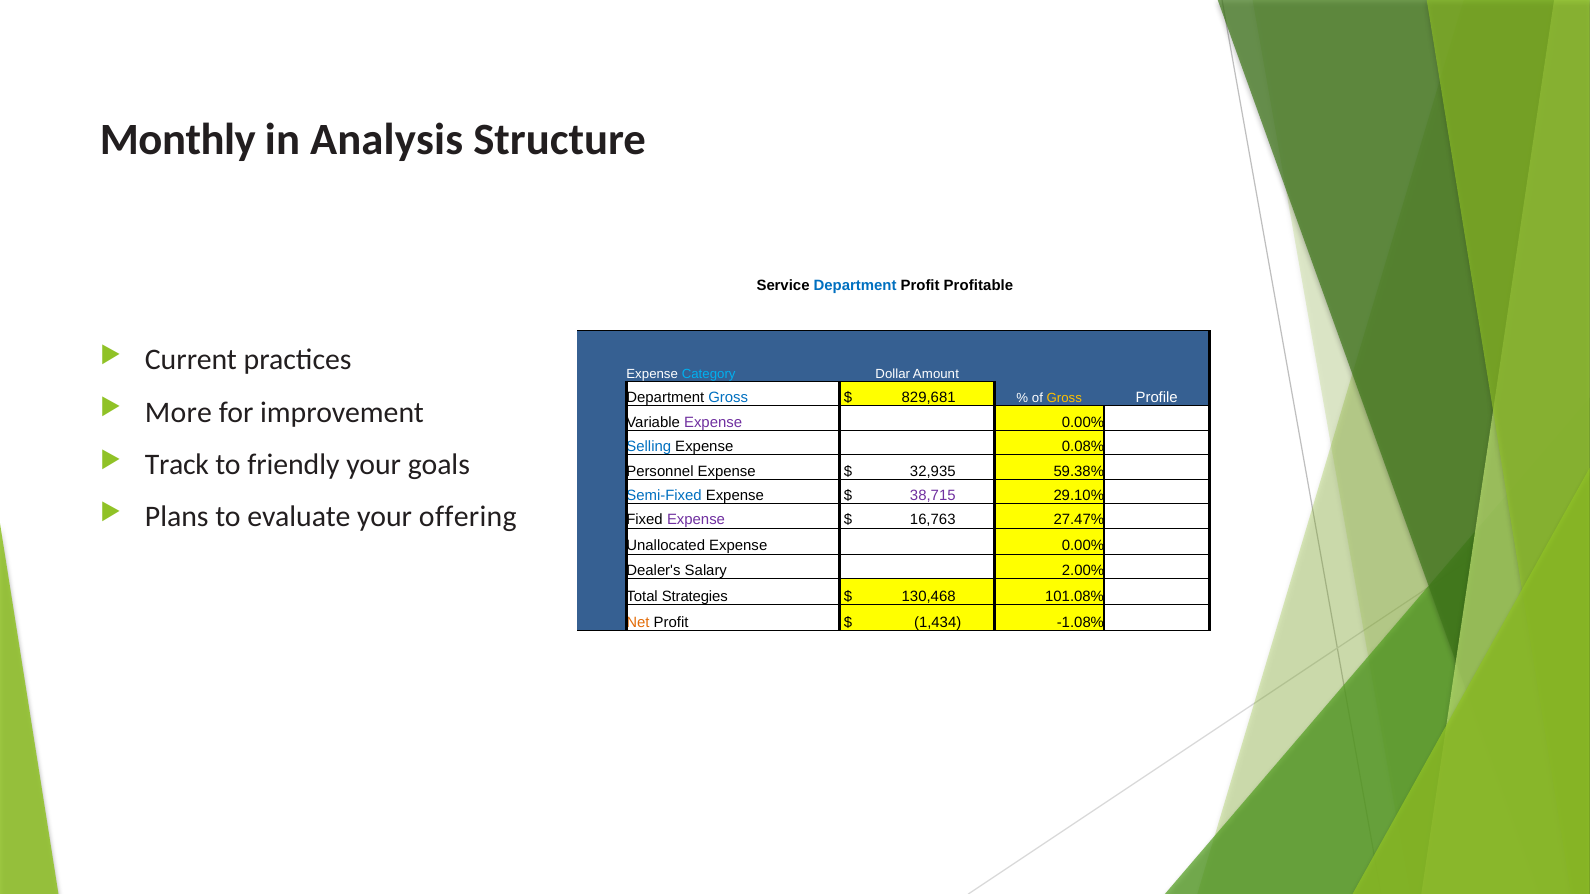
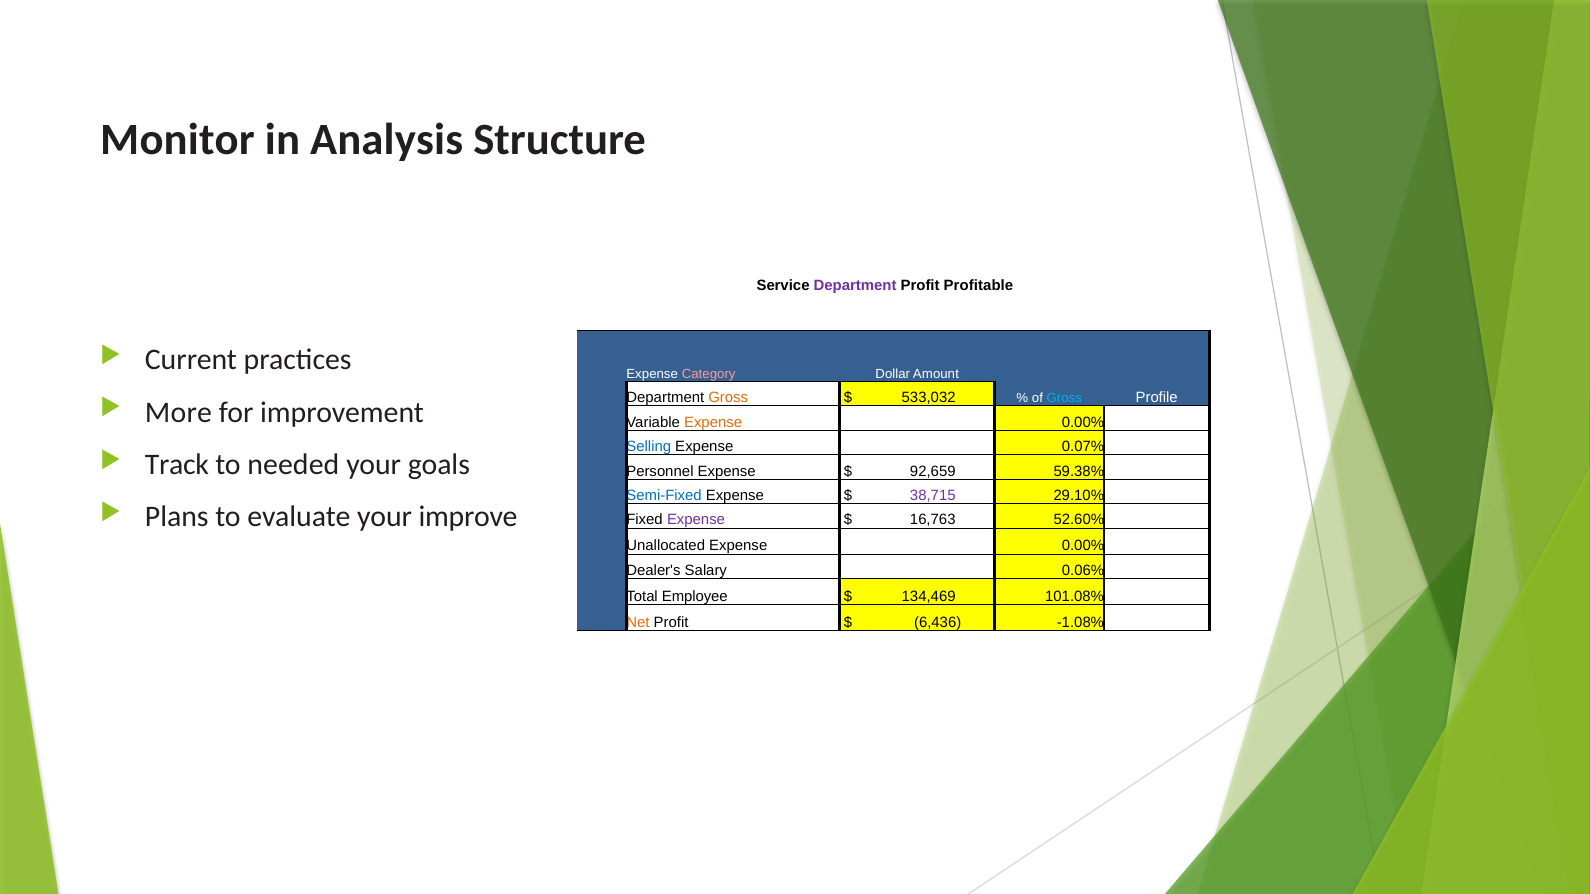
Monthly: Monthly -> Monitor
Department at (855, 285) colour: blue -> purple
Category colour: light blue -> pink
Gross at (728, 398) colour: blue -> orange
829,681: 829,681 -> 533,032
Gross at (1064, 399) colour: yellow -> light blue
Expense at (713, 422) colour: purple -> orange
0.08%: 0.08% -> 0.07%
friendly: friendly -> needed
32,935: 32,935 -> 92,659
offering: offering -> improve
27.47%: 27.47% -> 52.60%
2.00%: 2.00% -> 0.06%
Strategies: Strategies -> Employee
130,468: 130,468 -> 134,469
1,434: 1,434 -> 6,436
